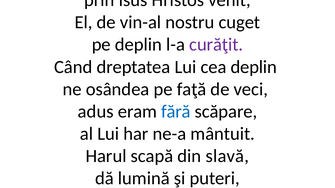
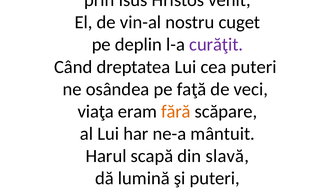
cea deplin: deplin -> puteri
adus: adus -> viaţa
fără colour: blue -> orange
